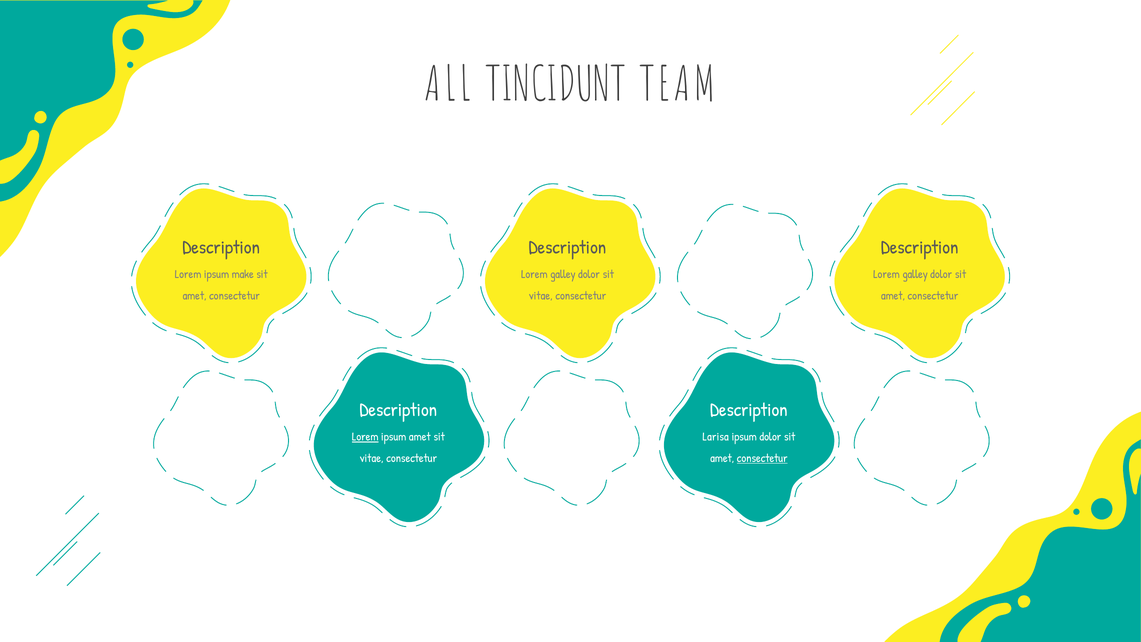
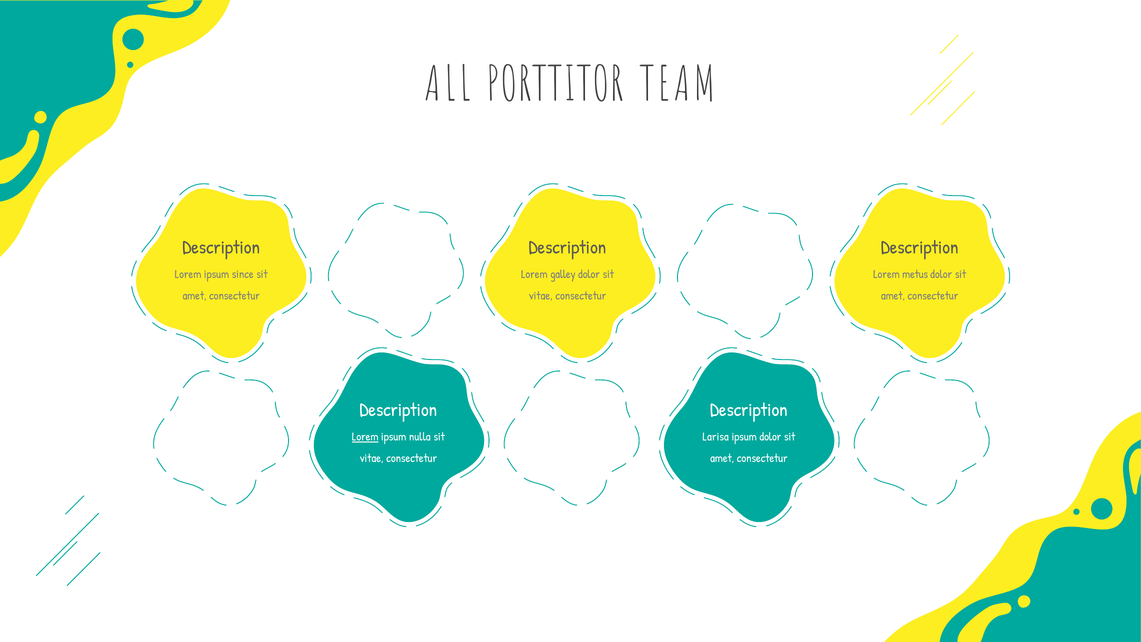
TINCIDUNT: TINCIDUNT -> PORTTITOR
make: make -> since
galley at (915, 274): galley -> metus
ipsum amet: amet -> nulla
consectetur at (762, 458) underline: present -> none
